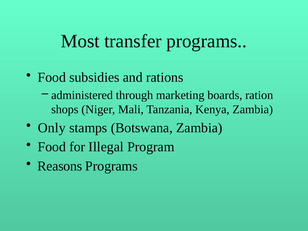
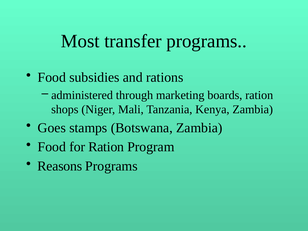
Only: Only -> Goes
for Illegal: Illegal -> Ration
